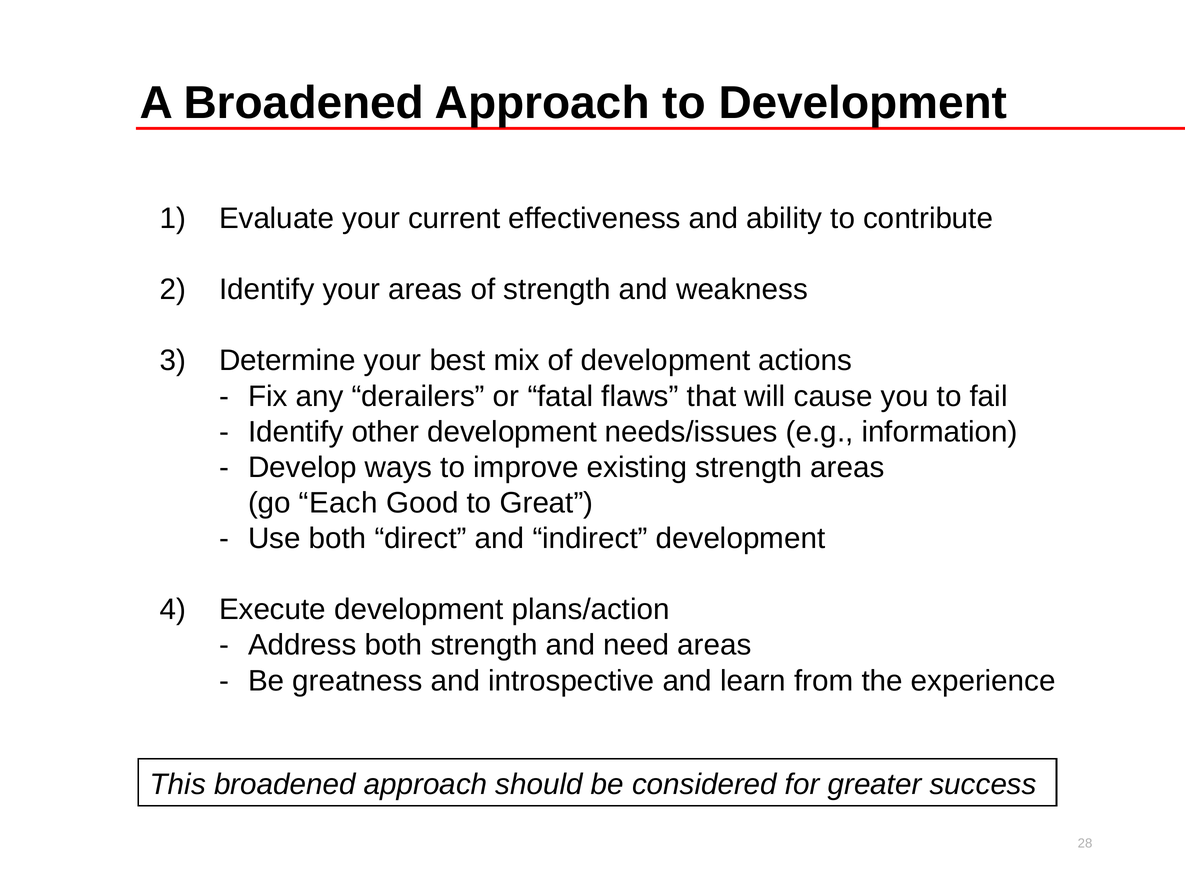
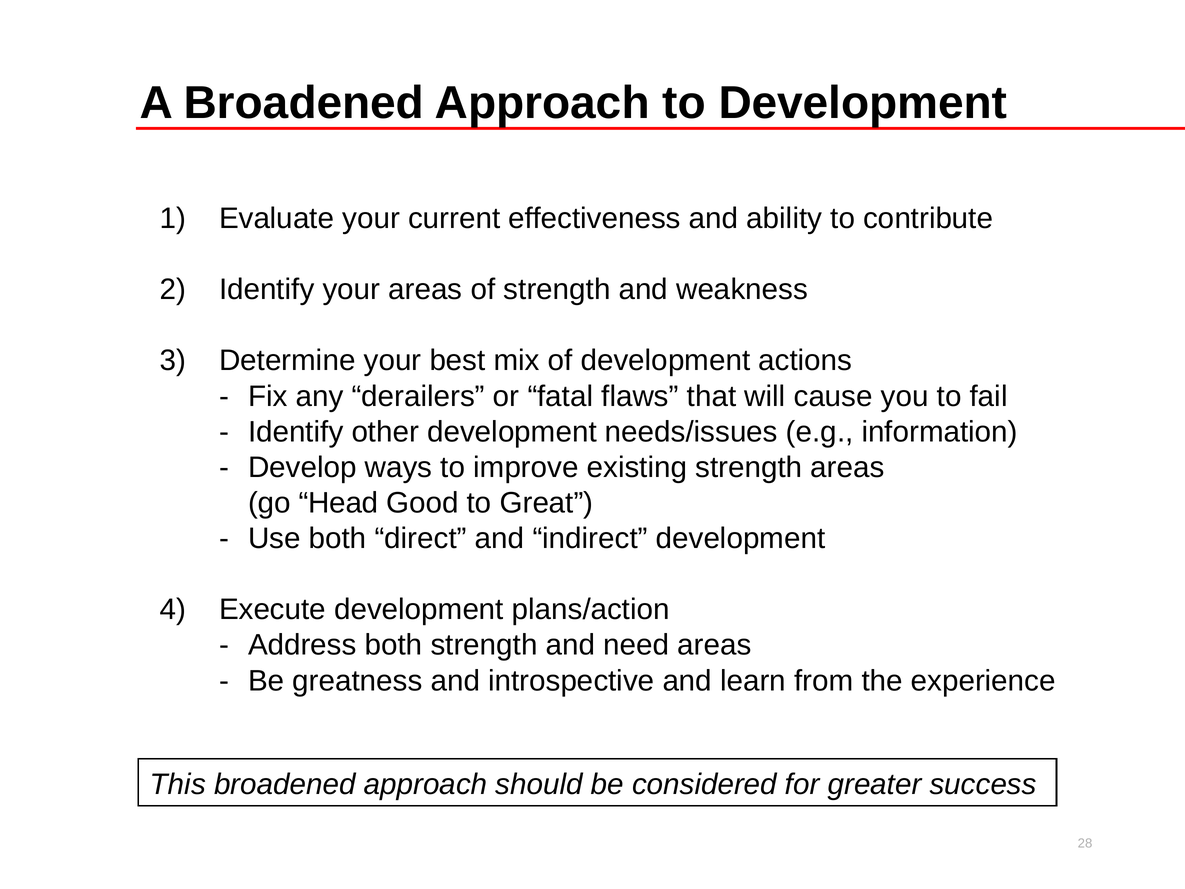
Each: Each -> Head
